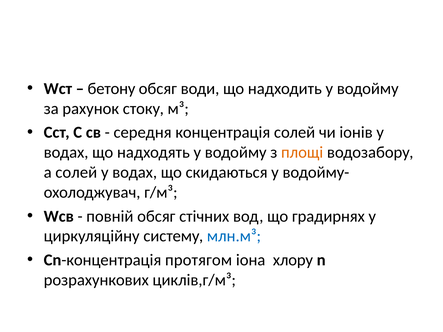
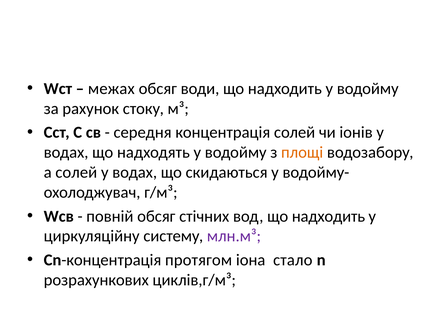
бетону: бетону -> межах
вод що градирнях: градирнях -> надходить
млн.м³ colour: blue -> purple
хлору: хлору -> стало
